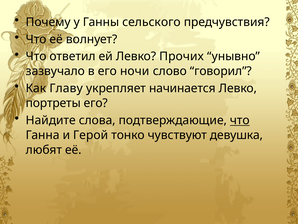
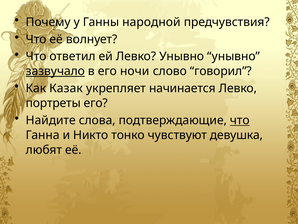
сельского: сельского -> народной
Левко Прочих: Прочих -> Унывно
зазвучало underline: none -> present
Главу: Главу -> Казак
Герой: Герой -> Никто
